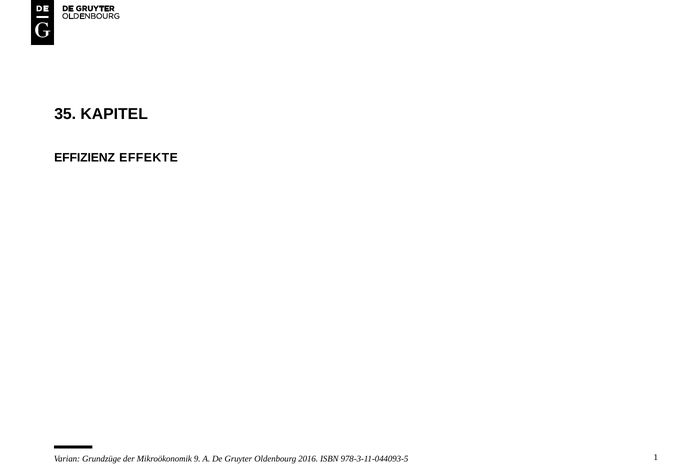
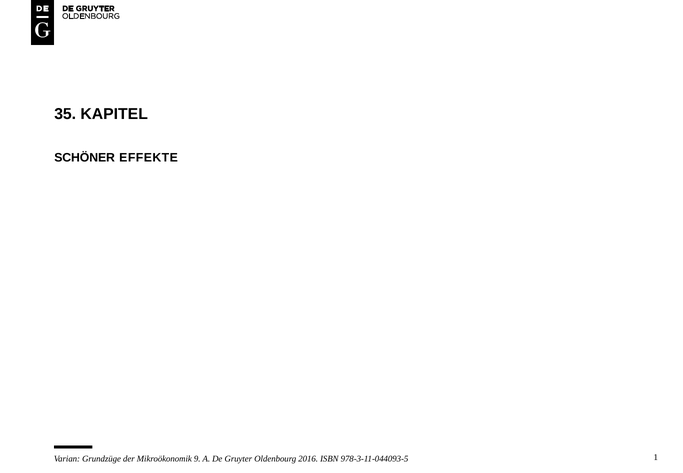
EFFIZIENZ: EFFIZIENZ -> SCHÖNER
